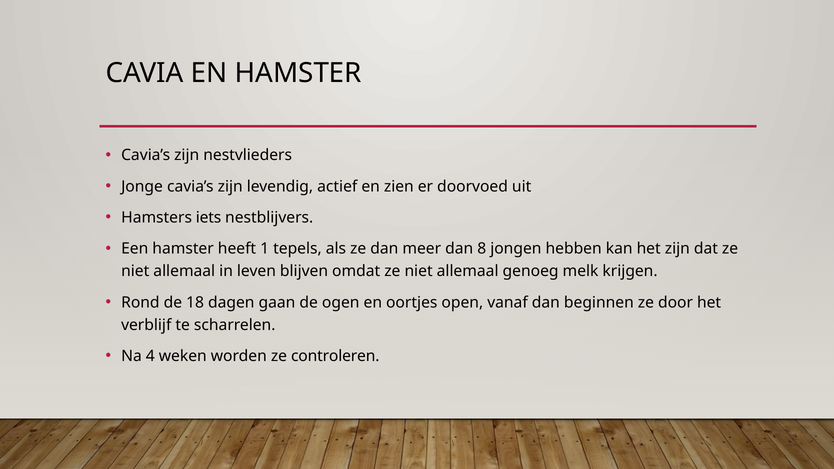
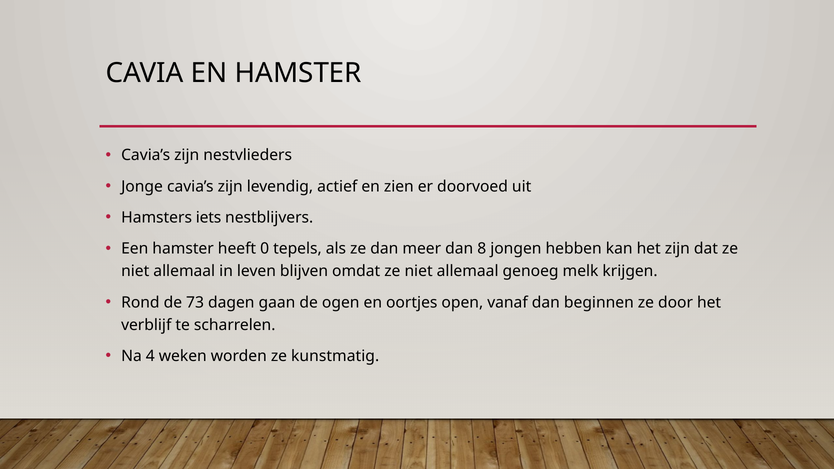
1: 1 -> 0
18: 18 -> 73
controleren: controleren -> kunstmatig
